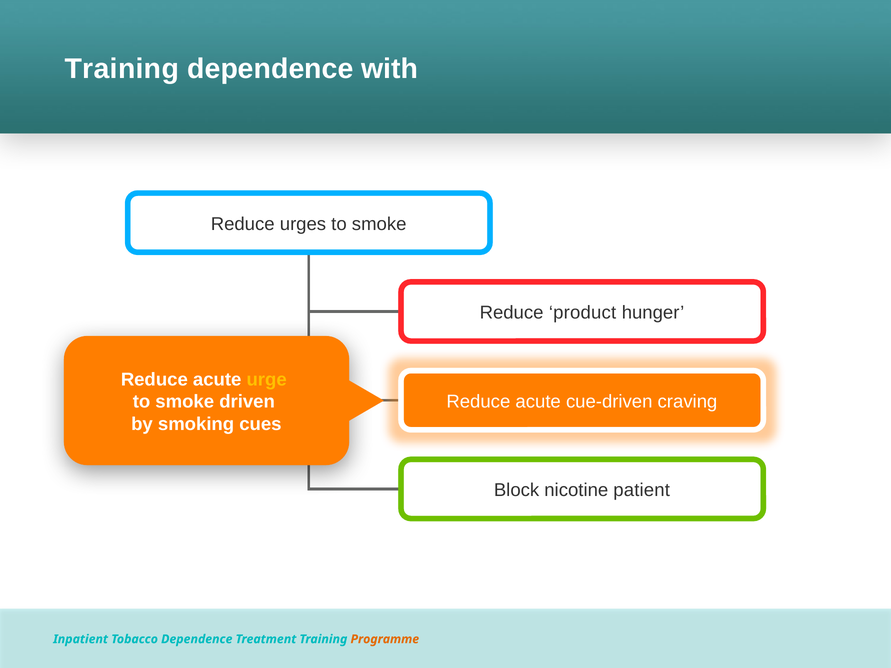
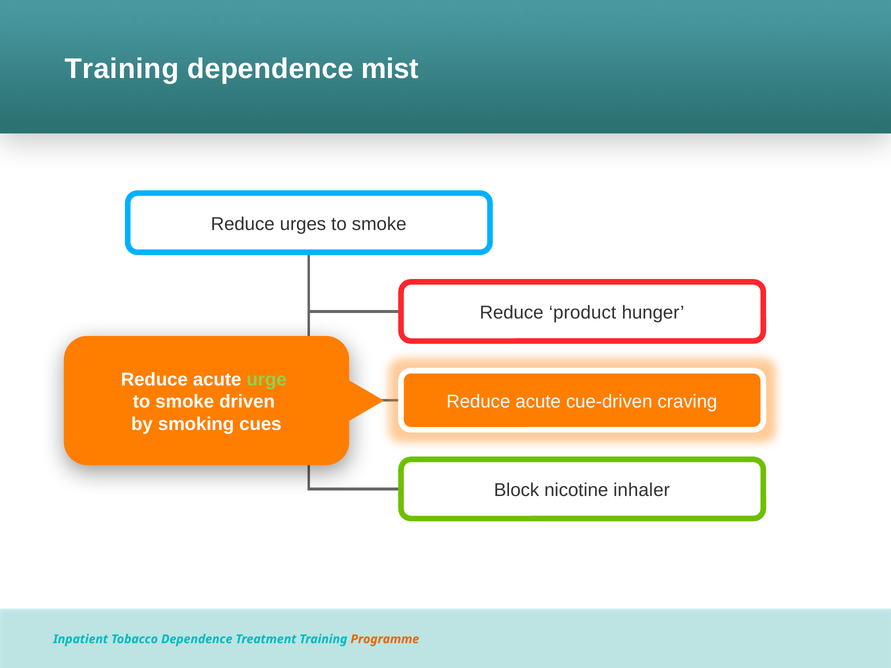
with: with -> mist
urge colour: yellow -> light green
patient: patient -> inhaler
